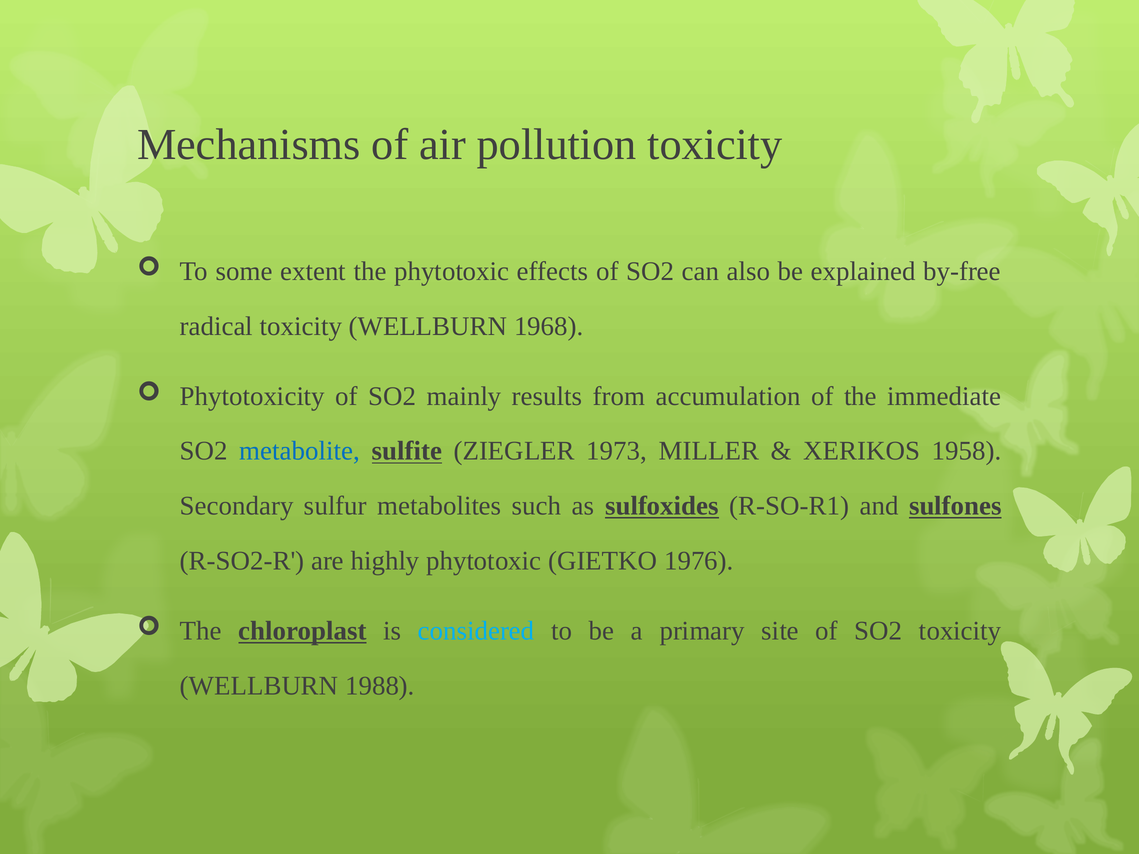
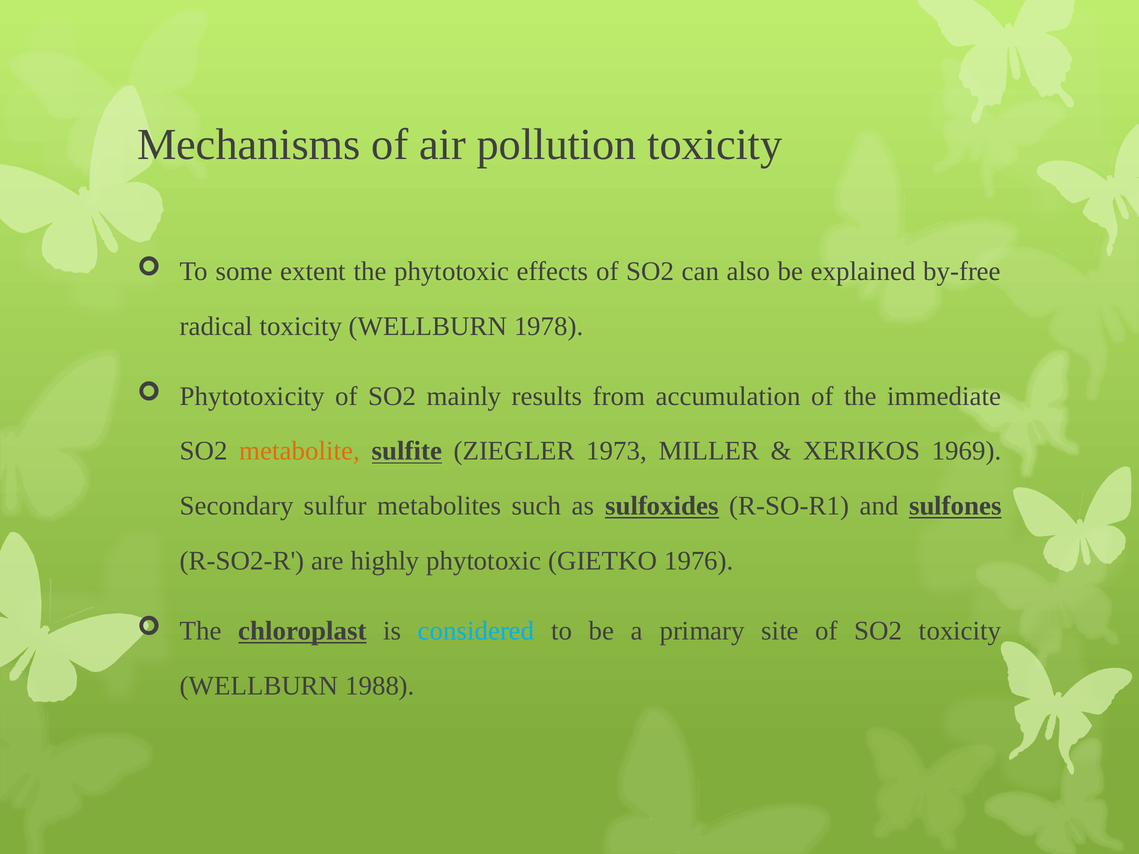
1968: 1968 -> 1978
metabolite colour: blue -> orange
1958: 1958 -> 1969
